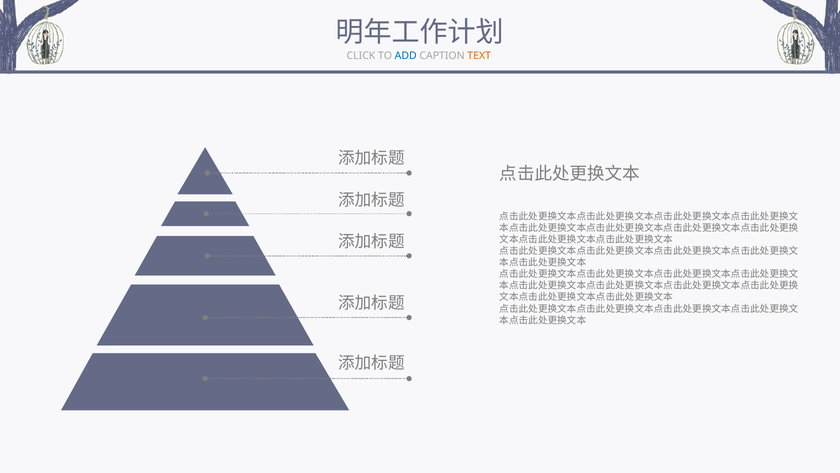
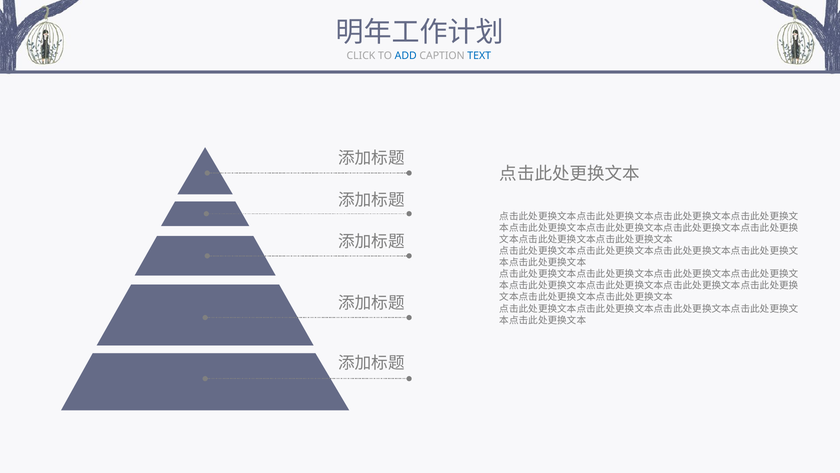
TEXT colour: orange -> blue
